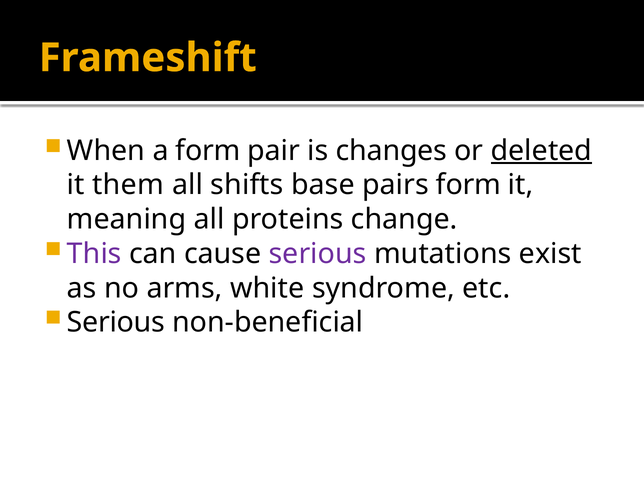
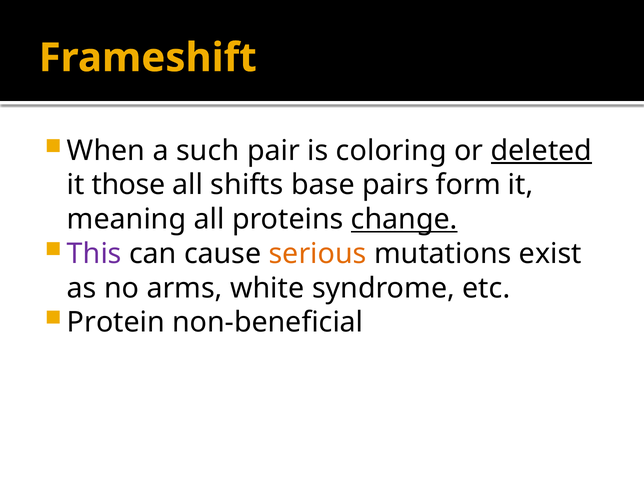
a form: form -> such
changes: changes -> coloring
them: them -> those
change underline: none -> present
serious at (318, 254) colour: purple -> orange
Serious at (116, 322): Serious -> Protein
